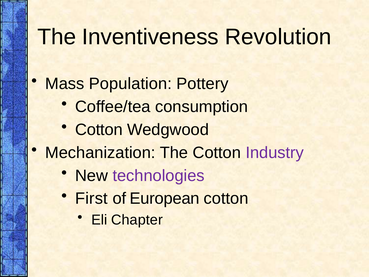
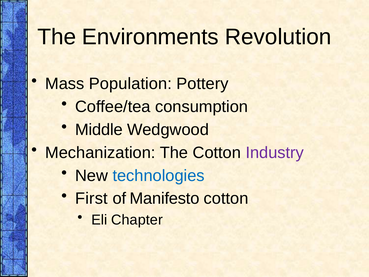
Inventiveness: Inventiveness -> Environments
Cotton at (99, 129): Cotton -> Middle
technologies colour: purple -> blue
European: European -> Manifesto
